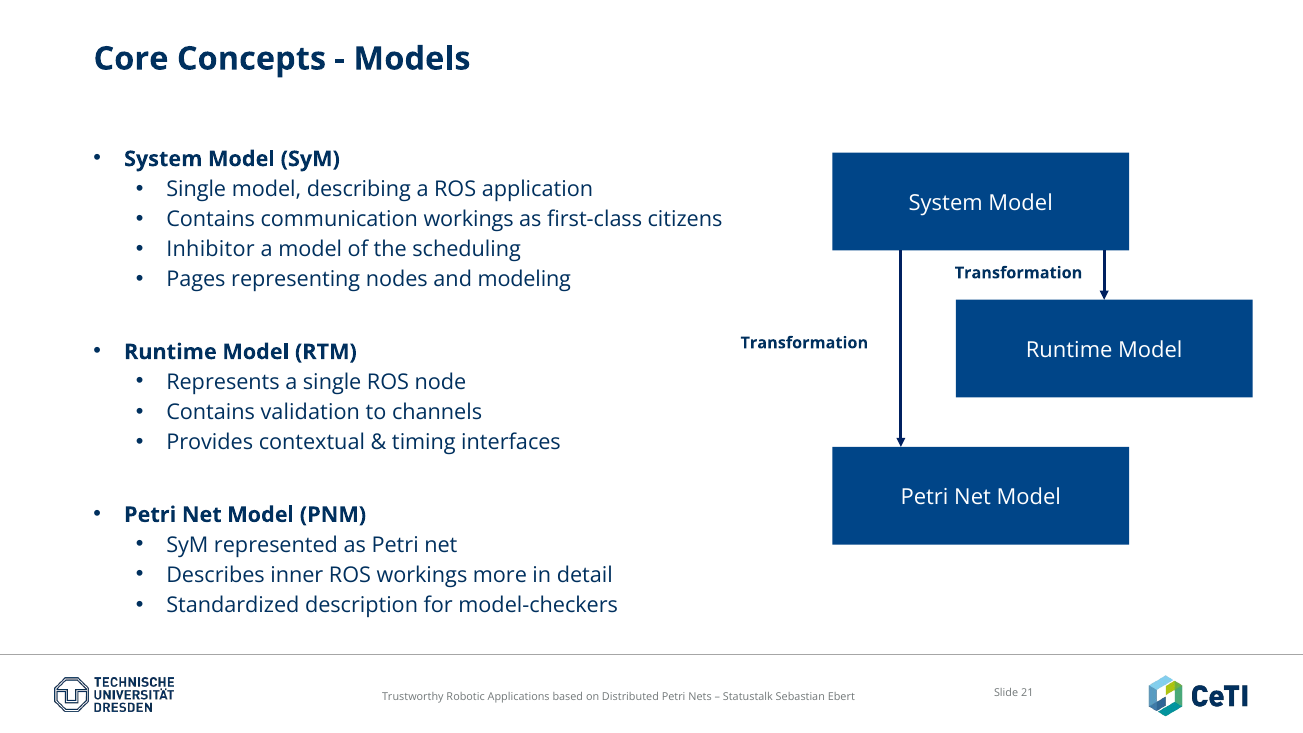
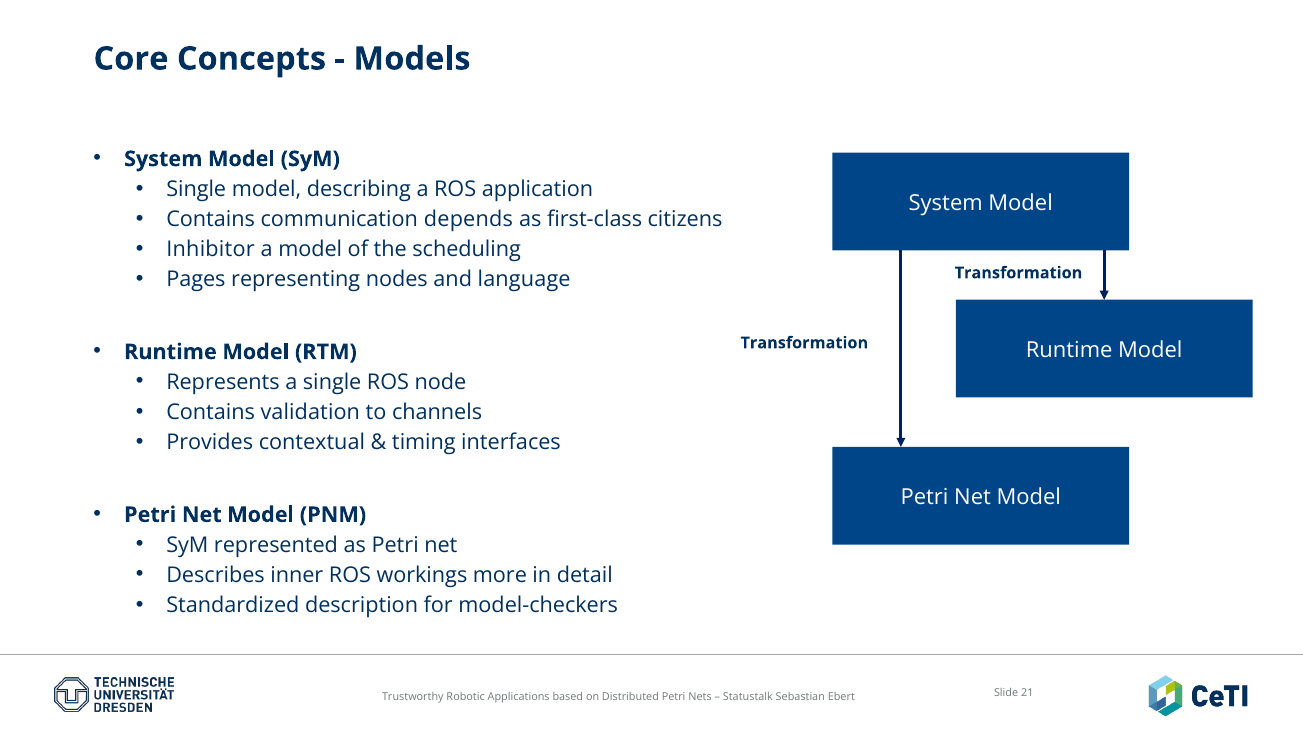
communication workings: workings -> depends
modeling: modeling -> language
